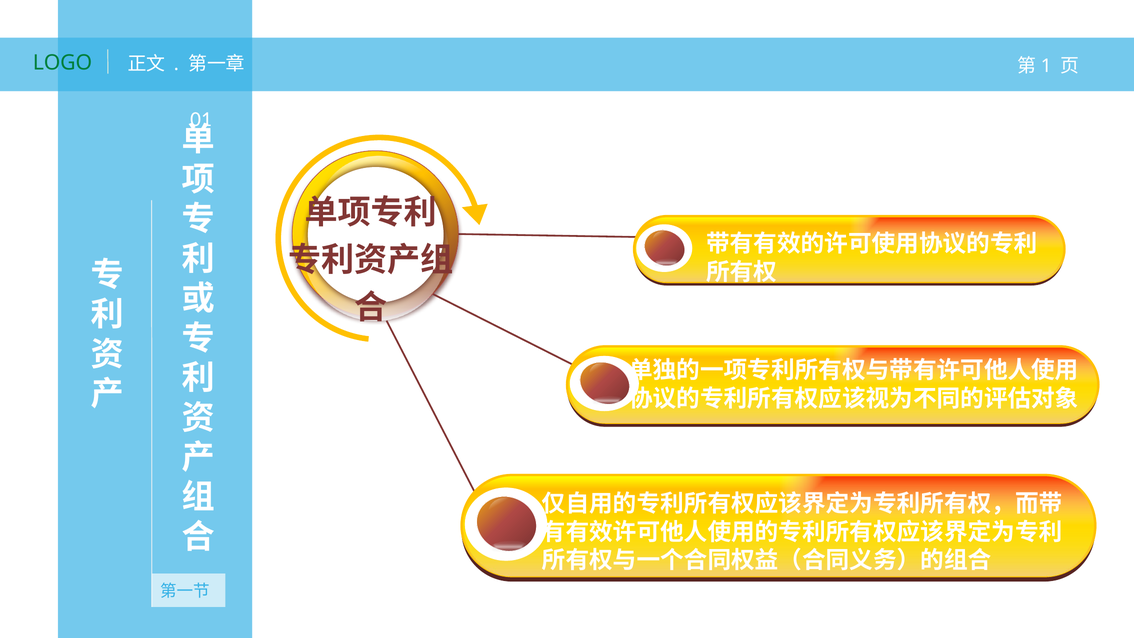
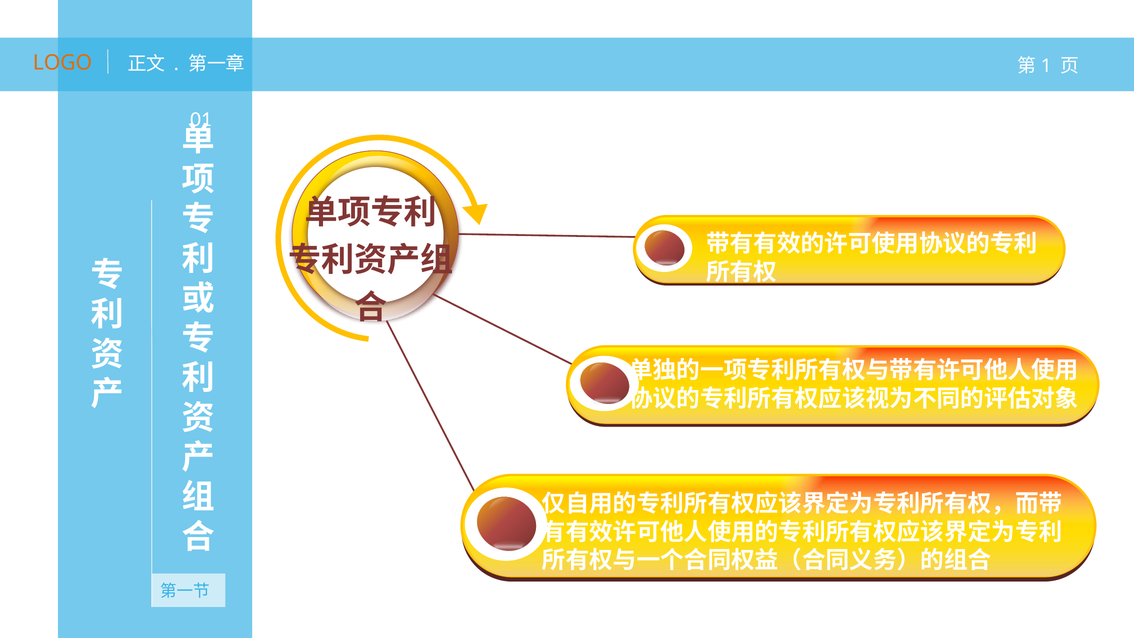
LOGO colour: green -> orange
